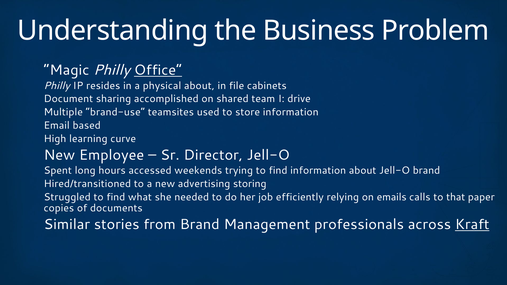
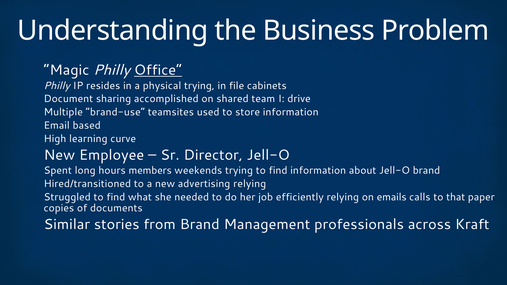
physical about: about -> trying
accessed: accessed -> members
advertising storing: storing -> relying
Kraft underline: present -> none
